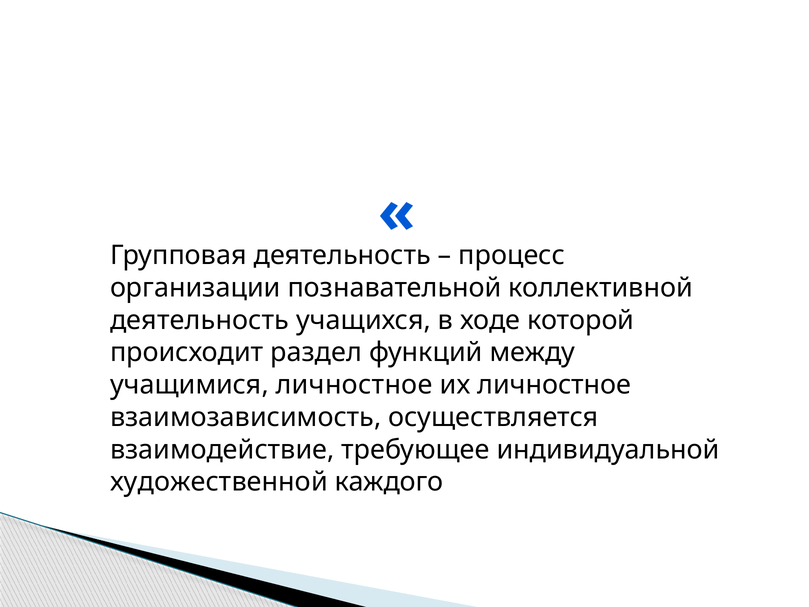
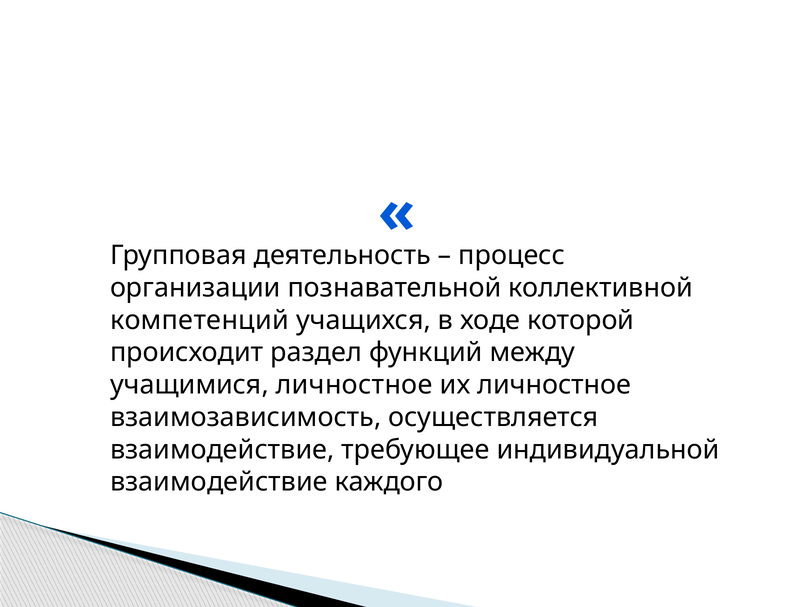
деятельность at (200, 320): деятельность -> компетенций
художественной at (219, 482): художественной -> взаимодействие
